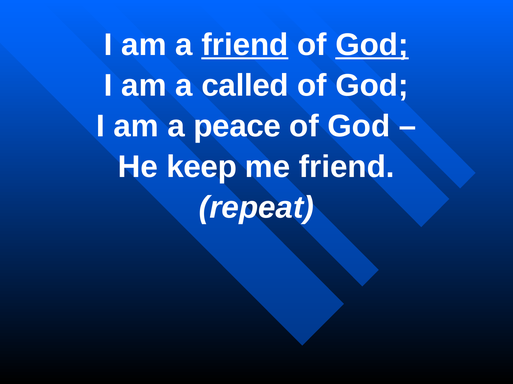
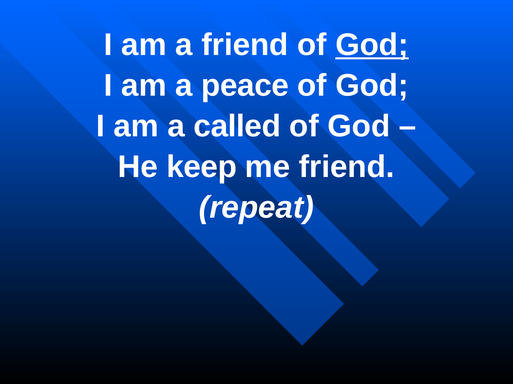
friend at (245, 45) underline: present -> none
called: called -> peace
peace: peace -> called
